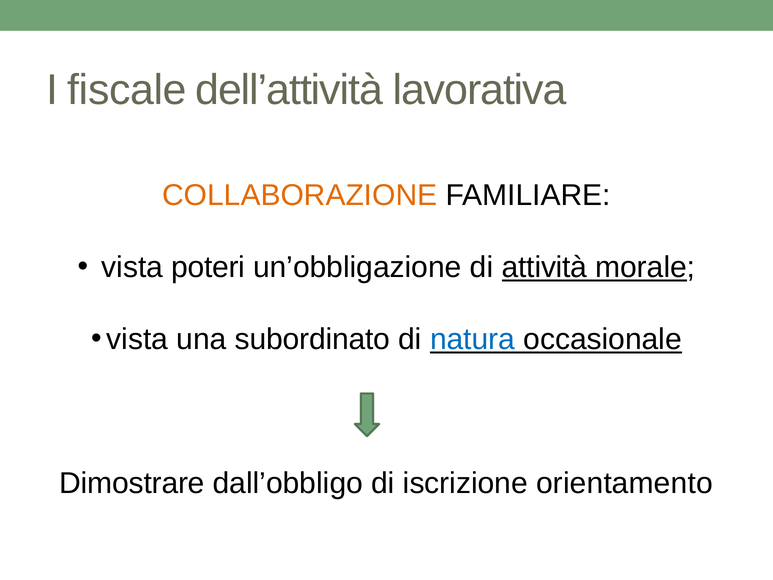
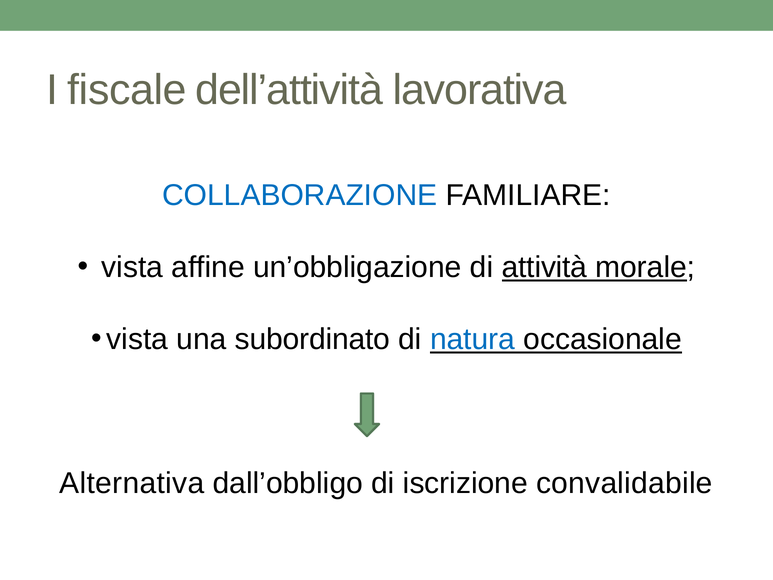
COLLABORAZIONE colour: orange -> blue
poteri: poteri -> affine
Dimostrare: Dimostrare -> Alternativa
orientamento: orientamento -> convalidabile
